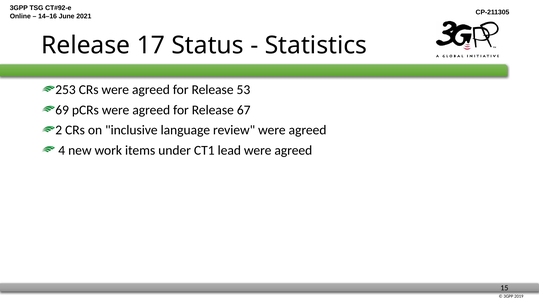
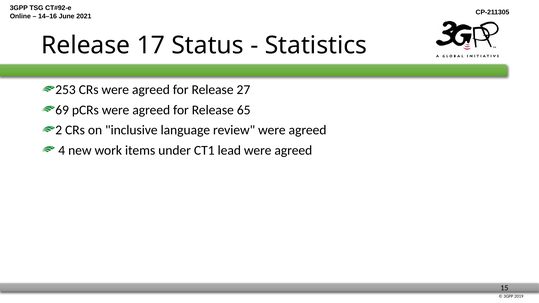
53: 53 -> 27
67: 67 -> 65
